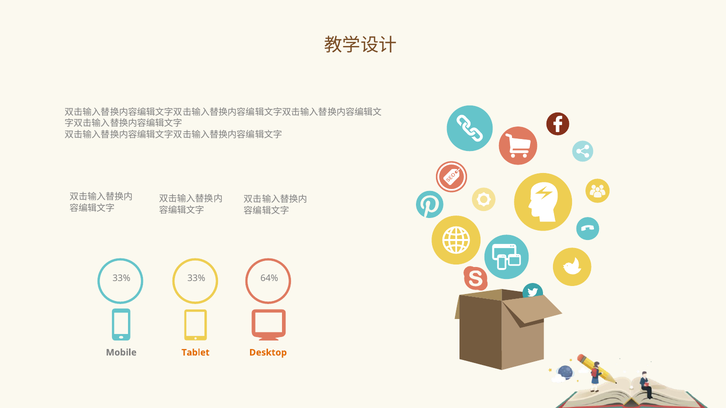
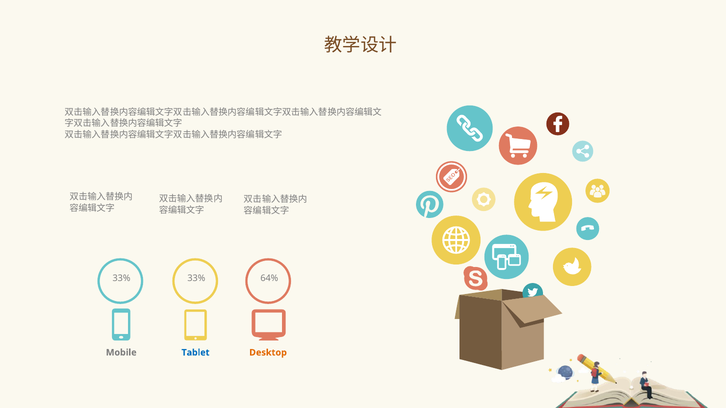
Tablet colour: orange -> blue
